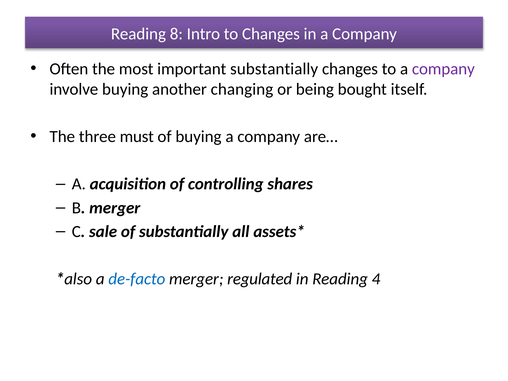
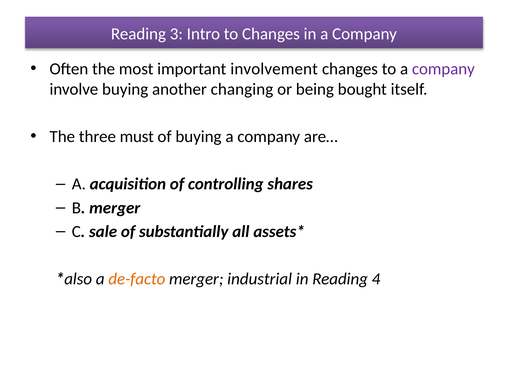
8: 8 -> 3
important substantially: substantially -> involvement
de-facto colour: blue -> orange
regulated: regulated -> industrial
